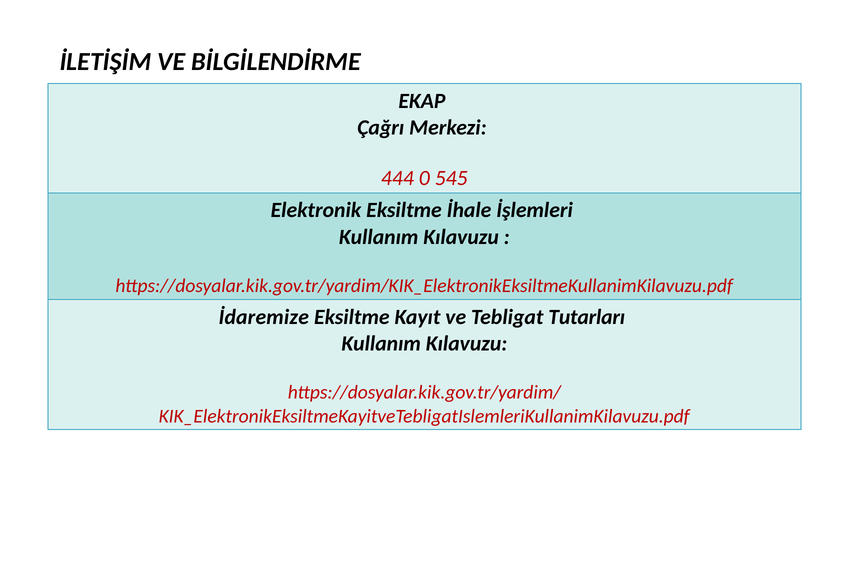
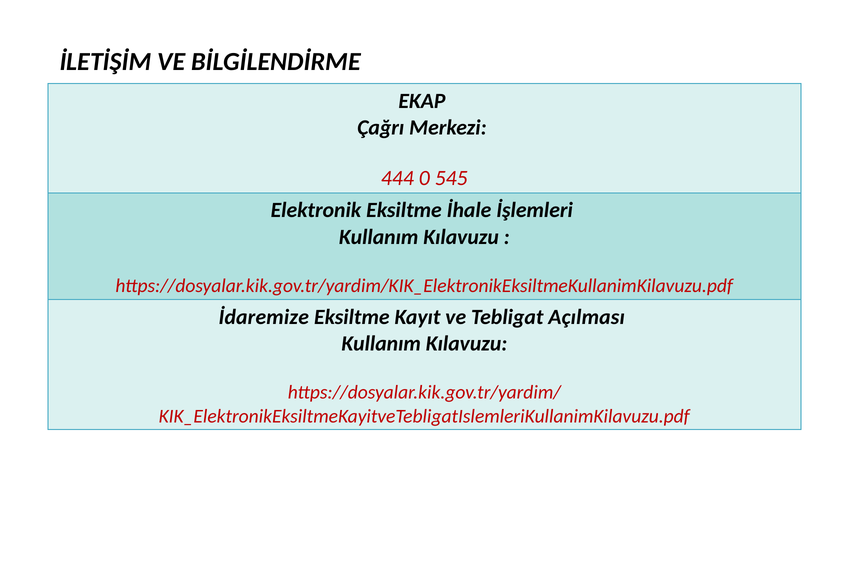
Tutarları: Tutarları -> Açılması
